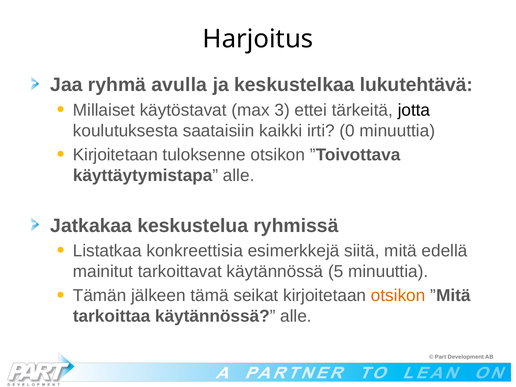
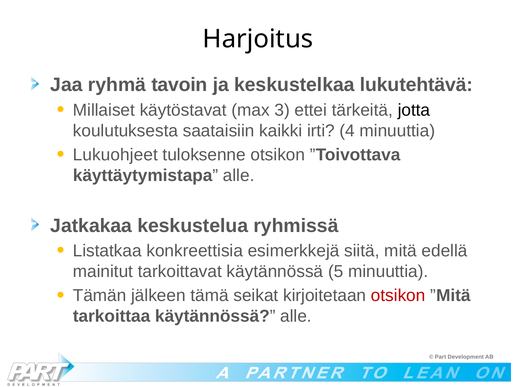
avulla: avulla -> tavoin
0: 0 -> 4
Kirjoitetaan at (115, 155): Kirjoitetaan -> Lukuohjeet
otsikon at (398, 296) colour: orange -> red
